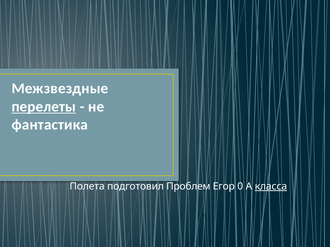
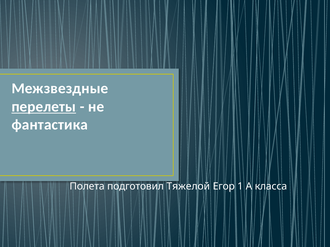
Проблем: Проблем -> Тяжелой
0: 0 -> 1
класса underline: present -> none
